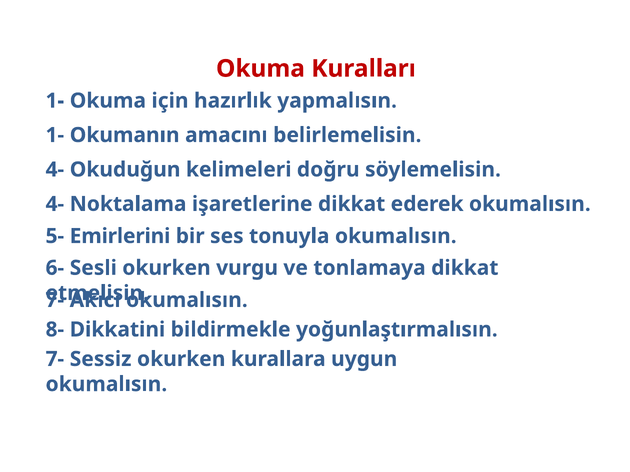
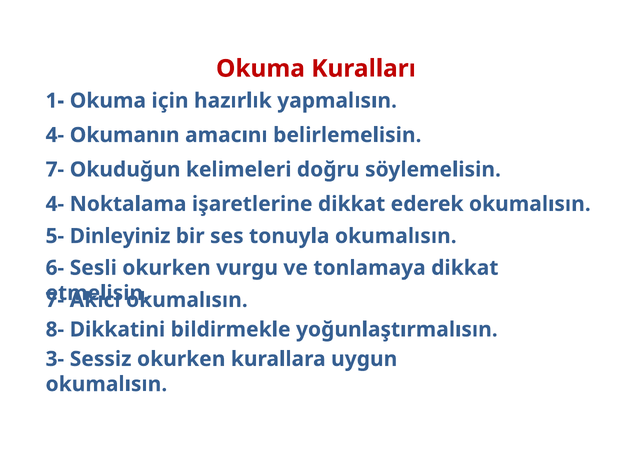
1- at (55, 135): 1- -> 4-
4- at (55, 170): 4- -> 7-
Emirlerini: Emirlerini -> Dinleyiniz
7- at (55, 359): 7- -> 3-
